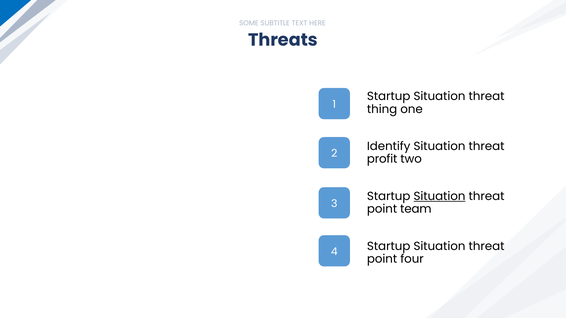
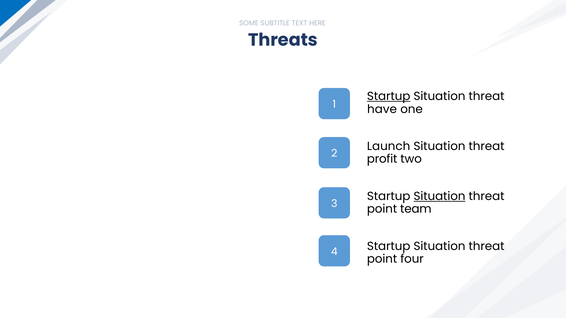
Startup at (389, 97) underline: none -> present
thing: thing -> have
Identify: Identify -> Launch
